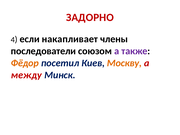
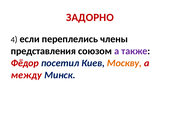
накапливает: накапливает -> переплелись
последователи: последователи -> представления
Фёдор colour: orange -> red
